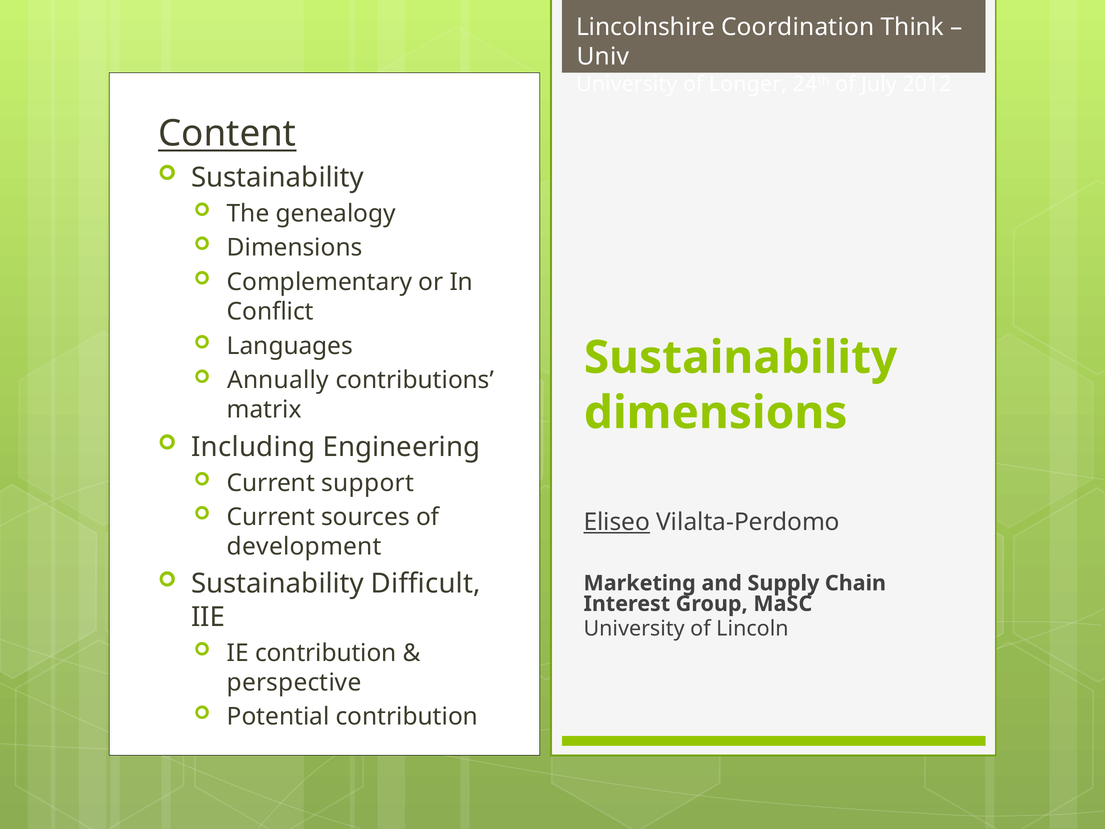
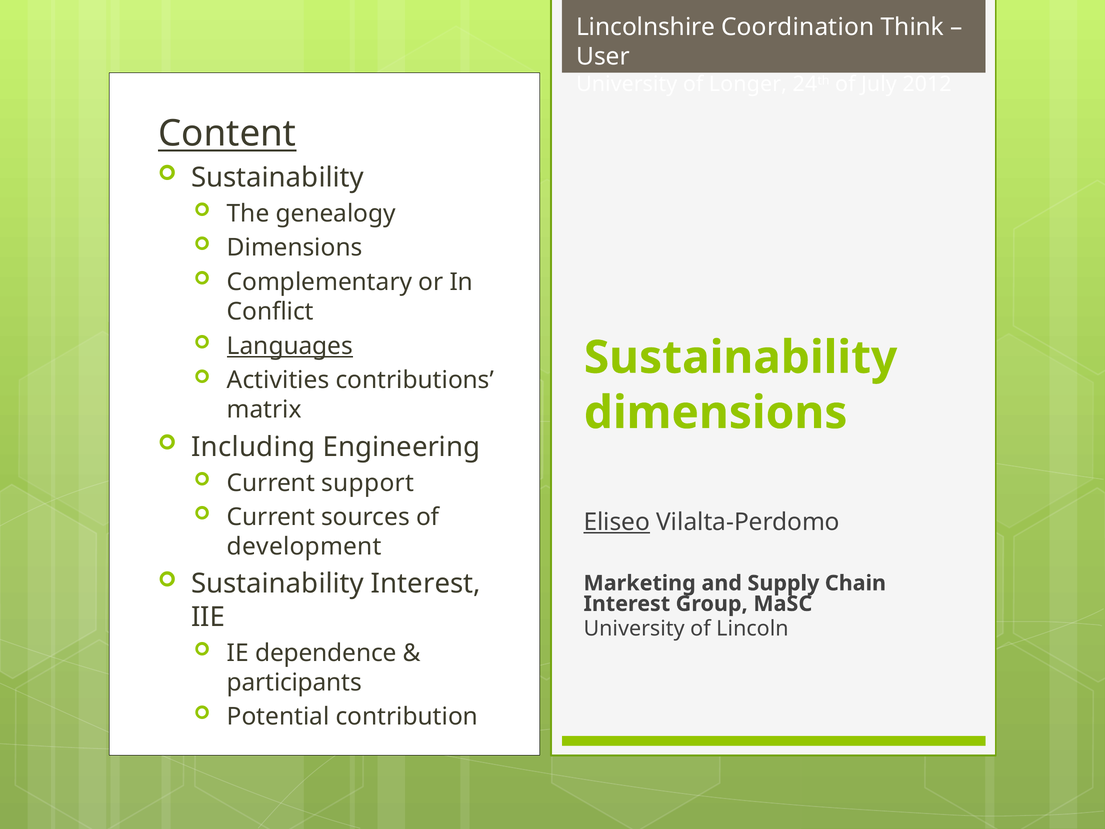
Univ: Univ -> User
Languages underline: none -> present
Annually: Annually -> Activities
Sustainability Difficult: Difficult -> Interest
IE contribution: contribution -> dependence
perspective: perspective -> participants
